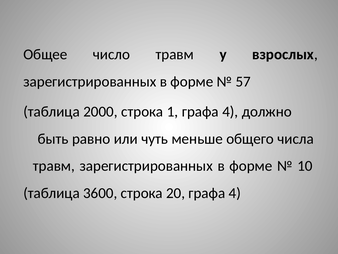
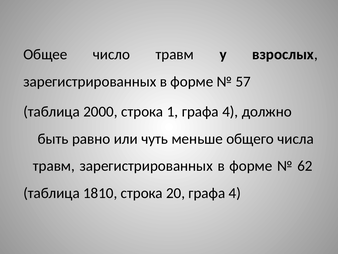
10: 10 -> 62
3600: 3600 -> 1810
